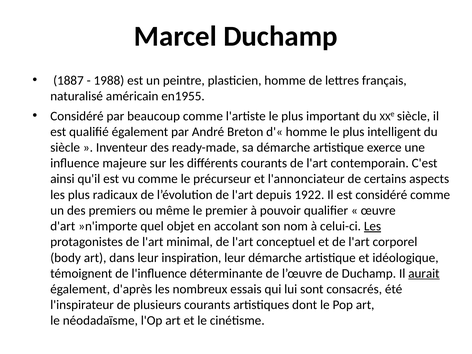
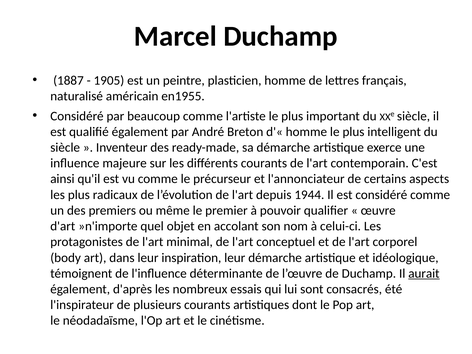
1988: 1988 -> 1905
1922: 1922 -> 1944
Les at (373, 226) underline: present -> none
